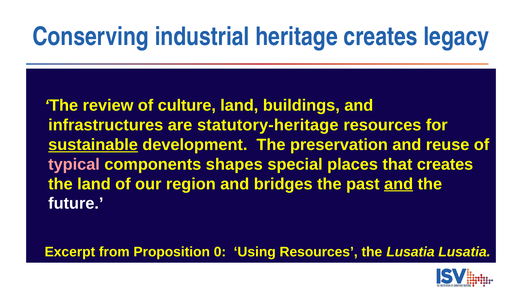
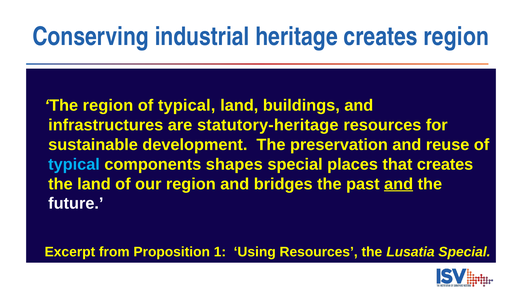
creates legacy: legacy -> region
The review: review -> region
culture at (187, 106): culture -> typical
sustainable underline: present -> none
typical at (74, 164) colour: pink -> light blue
0: 0 -> 1
Lusatia Lusatia: Lusatia -> Special
